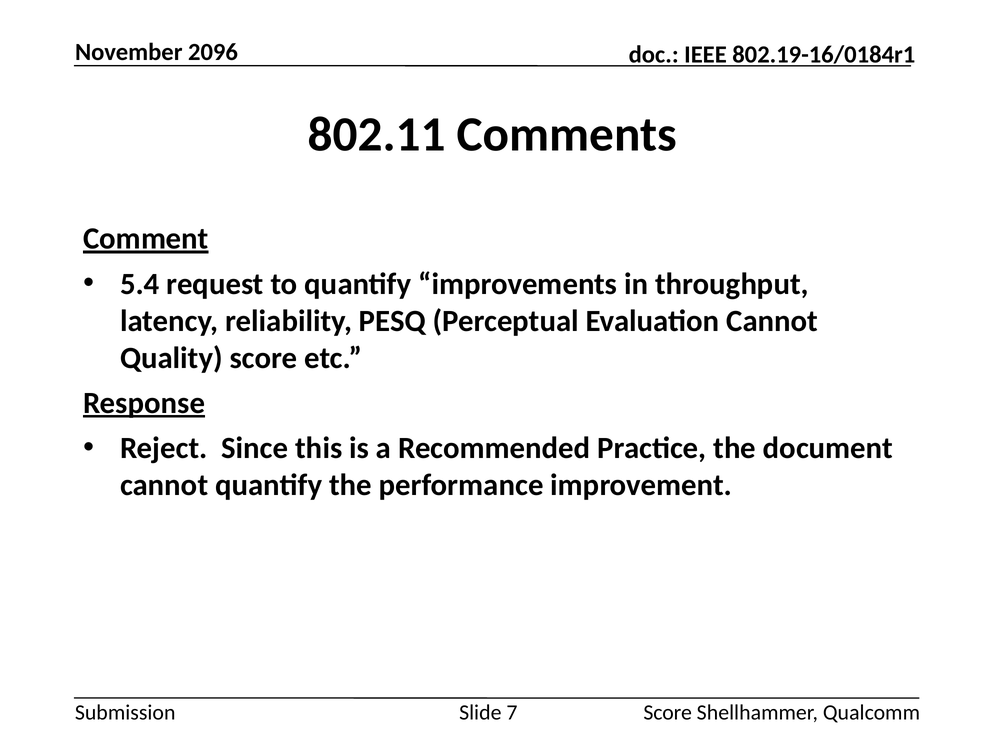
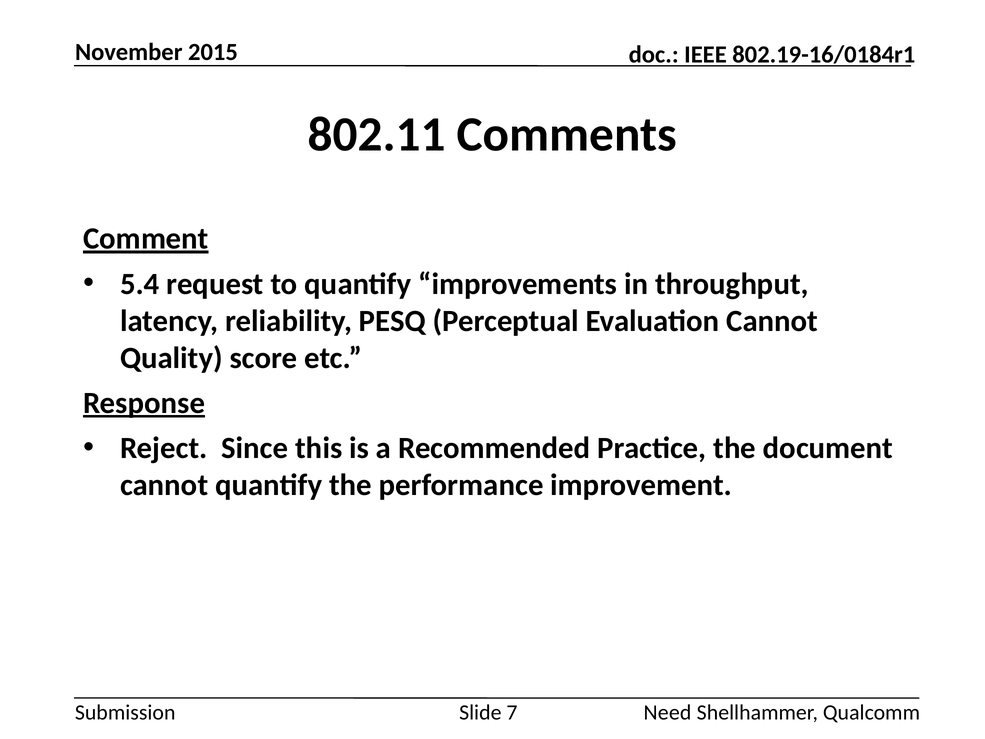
2096: 2096 -> 2015
Score at (668, 712): Score -> Need
